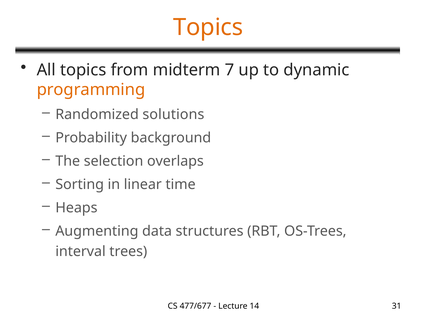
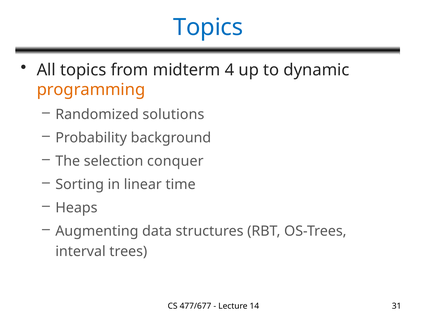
Topics at (208, 27) colour: orange -> blue
7: 7 -> 4
overlaps: overlaps -> conquer
